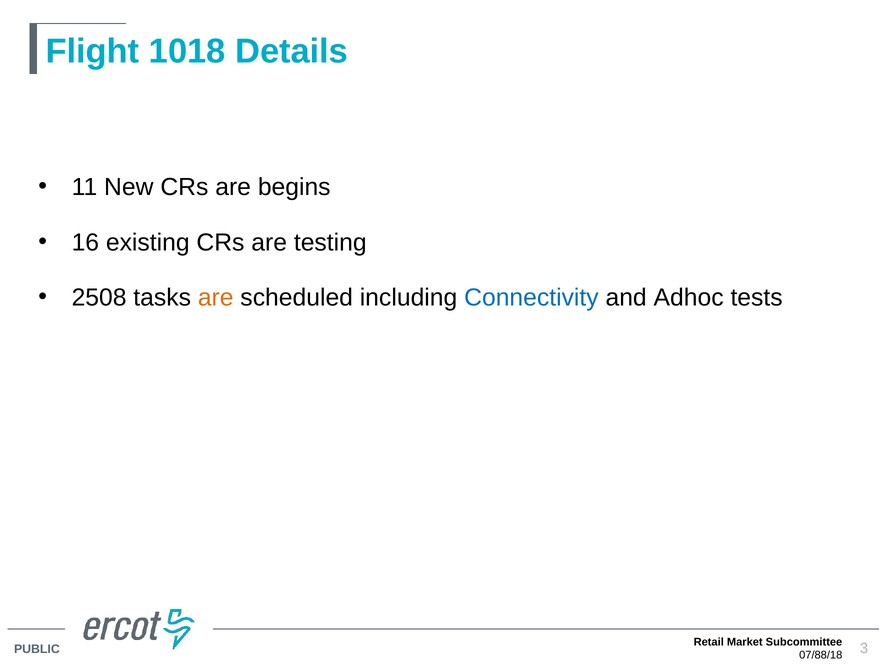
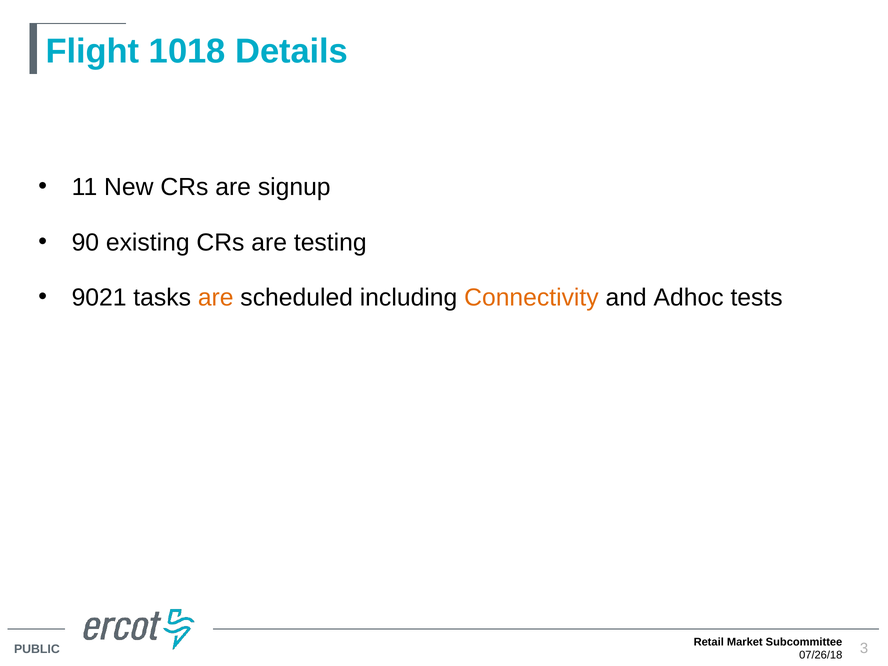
begins: begins -> signup
16: 16 -> 90
2508: 2508 -> 9021
Connectivity colour: blue -> orange
07/88/18: 07/88/18 -> 07/26/18
